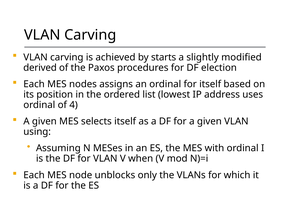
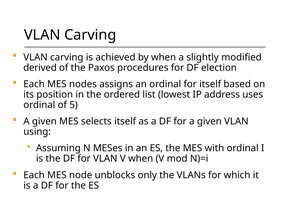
by starts: starts -> when
4: 4 -> 5
